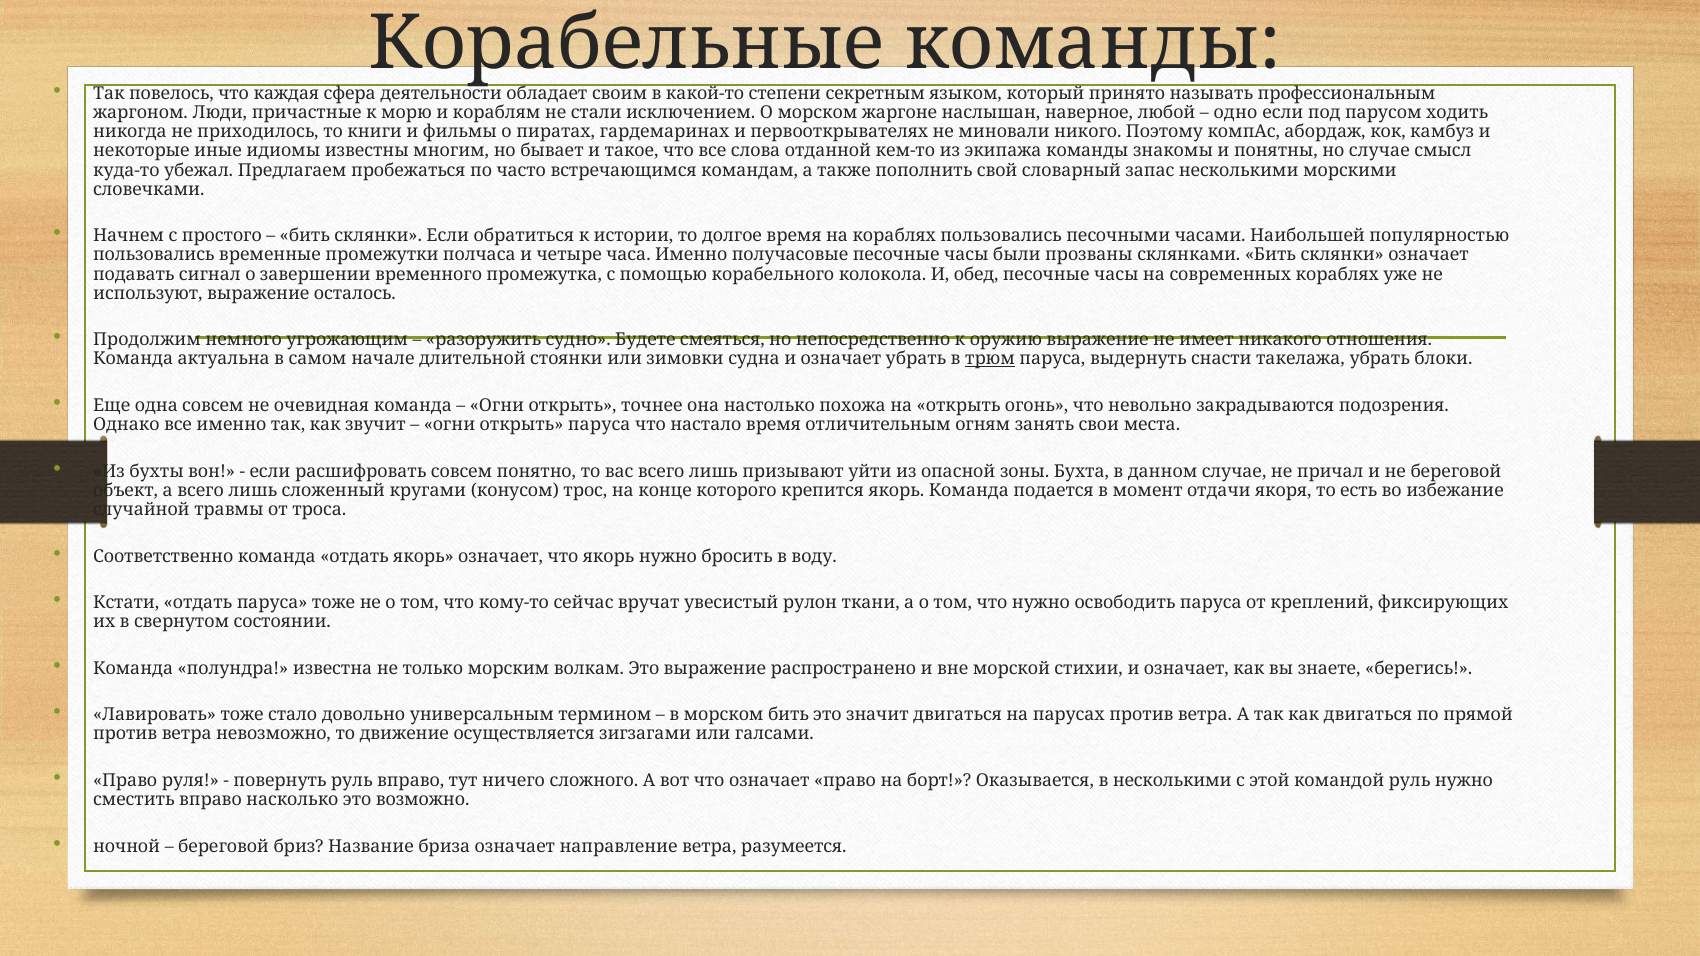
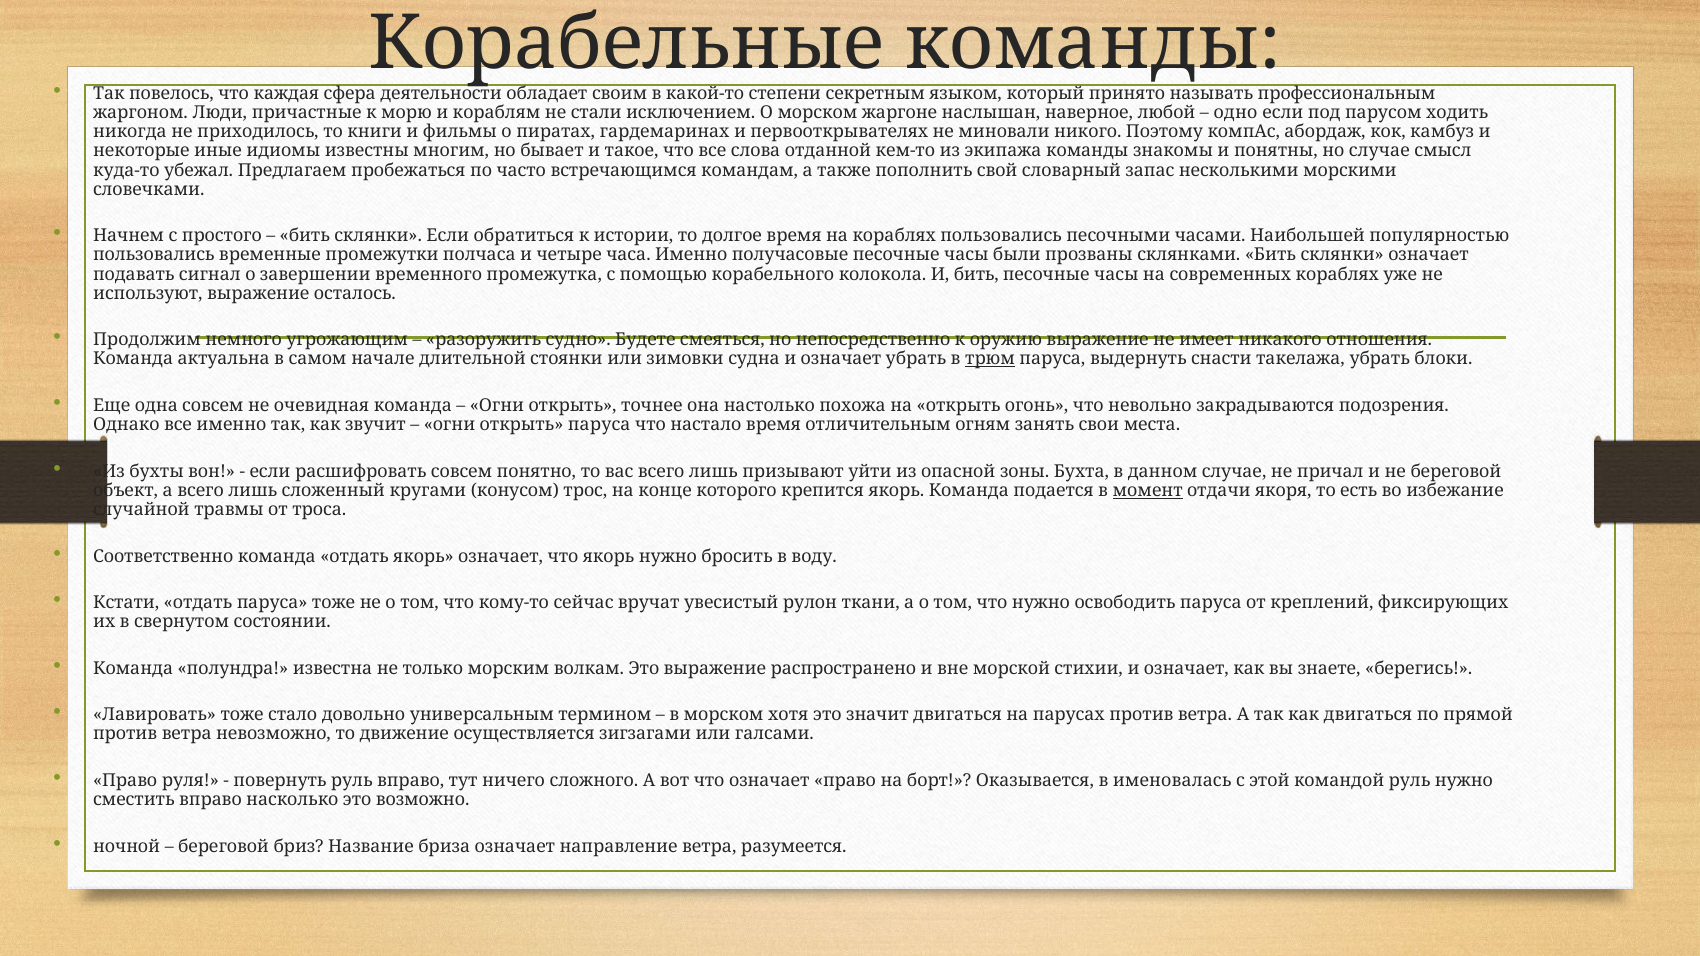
И обед: обед -> бить
момент underline: none -> present
морском бить: бить -> хотя
в несколькими: несколькими -> именовалась
